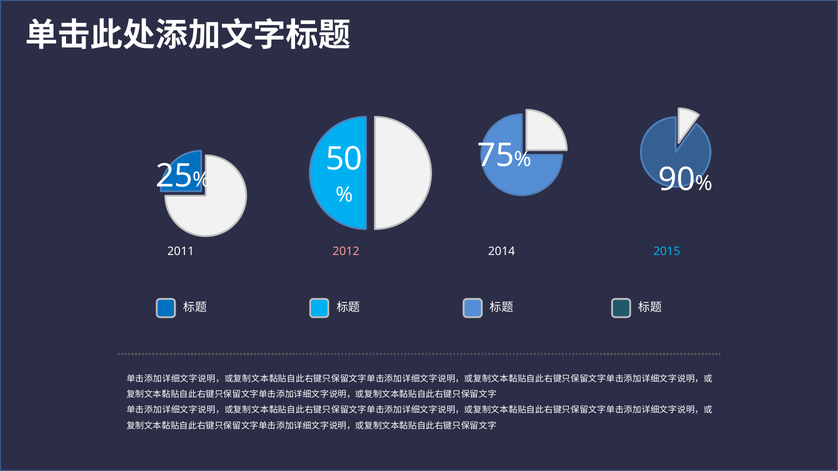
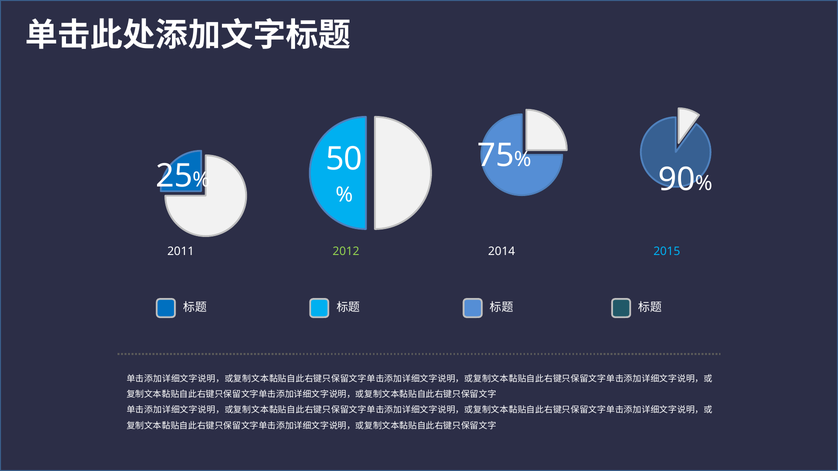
2012 colour: pink -> light green
